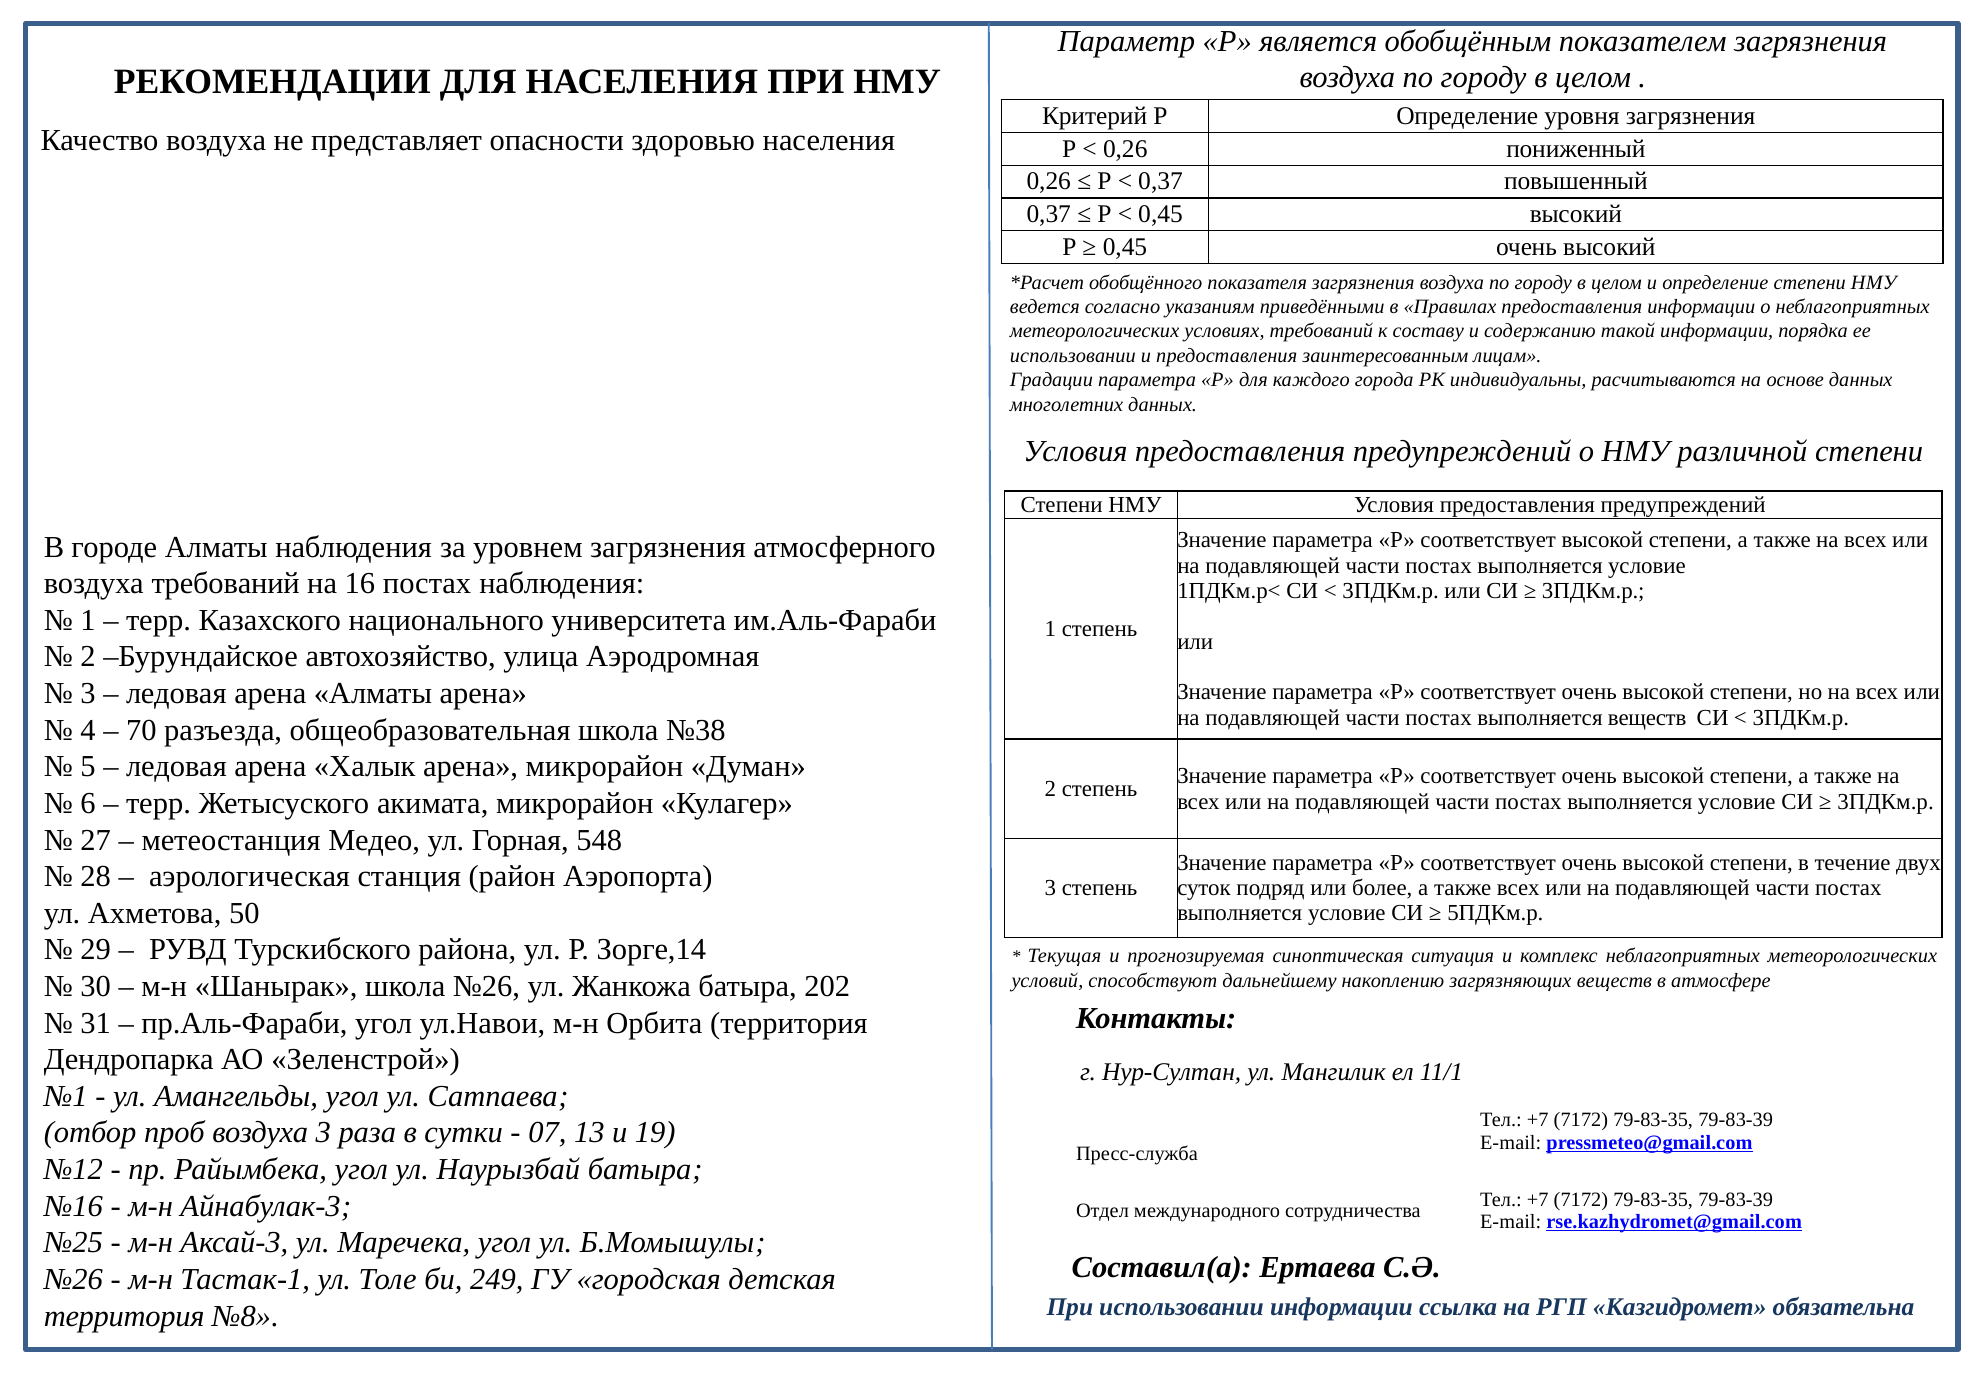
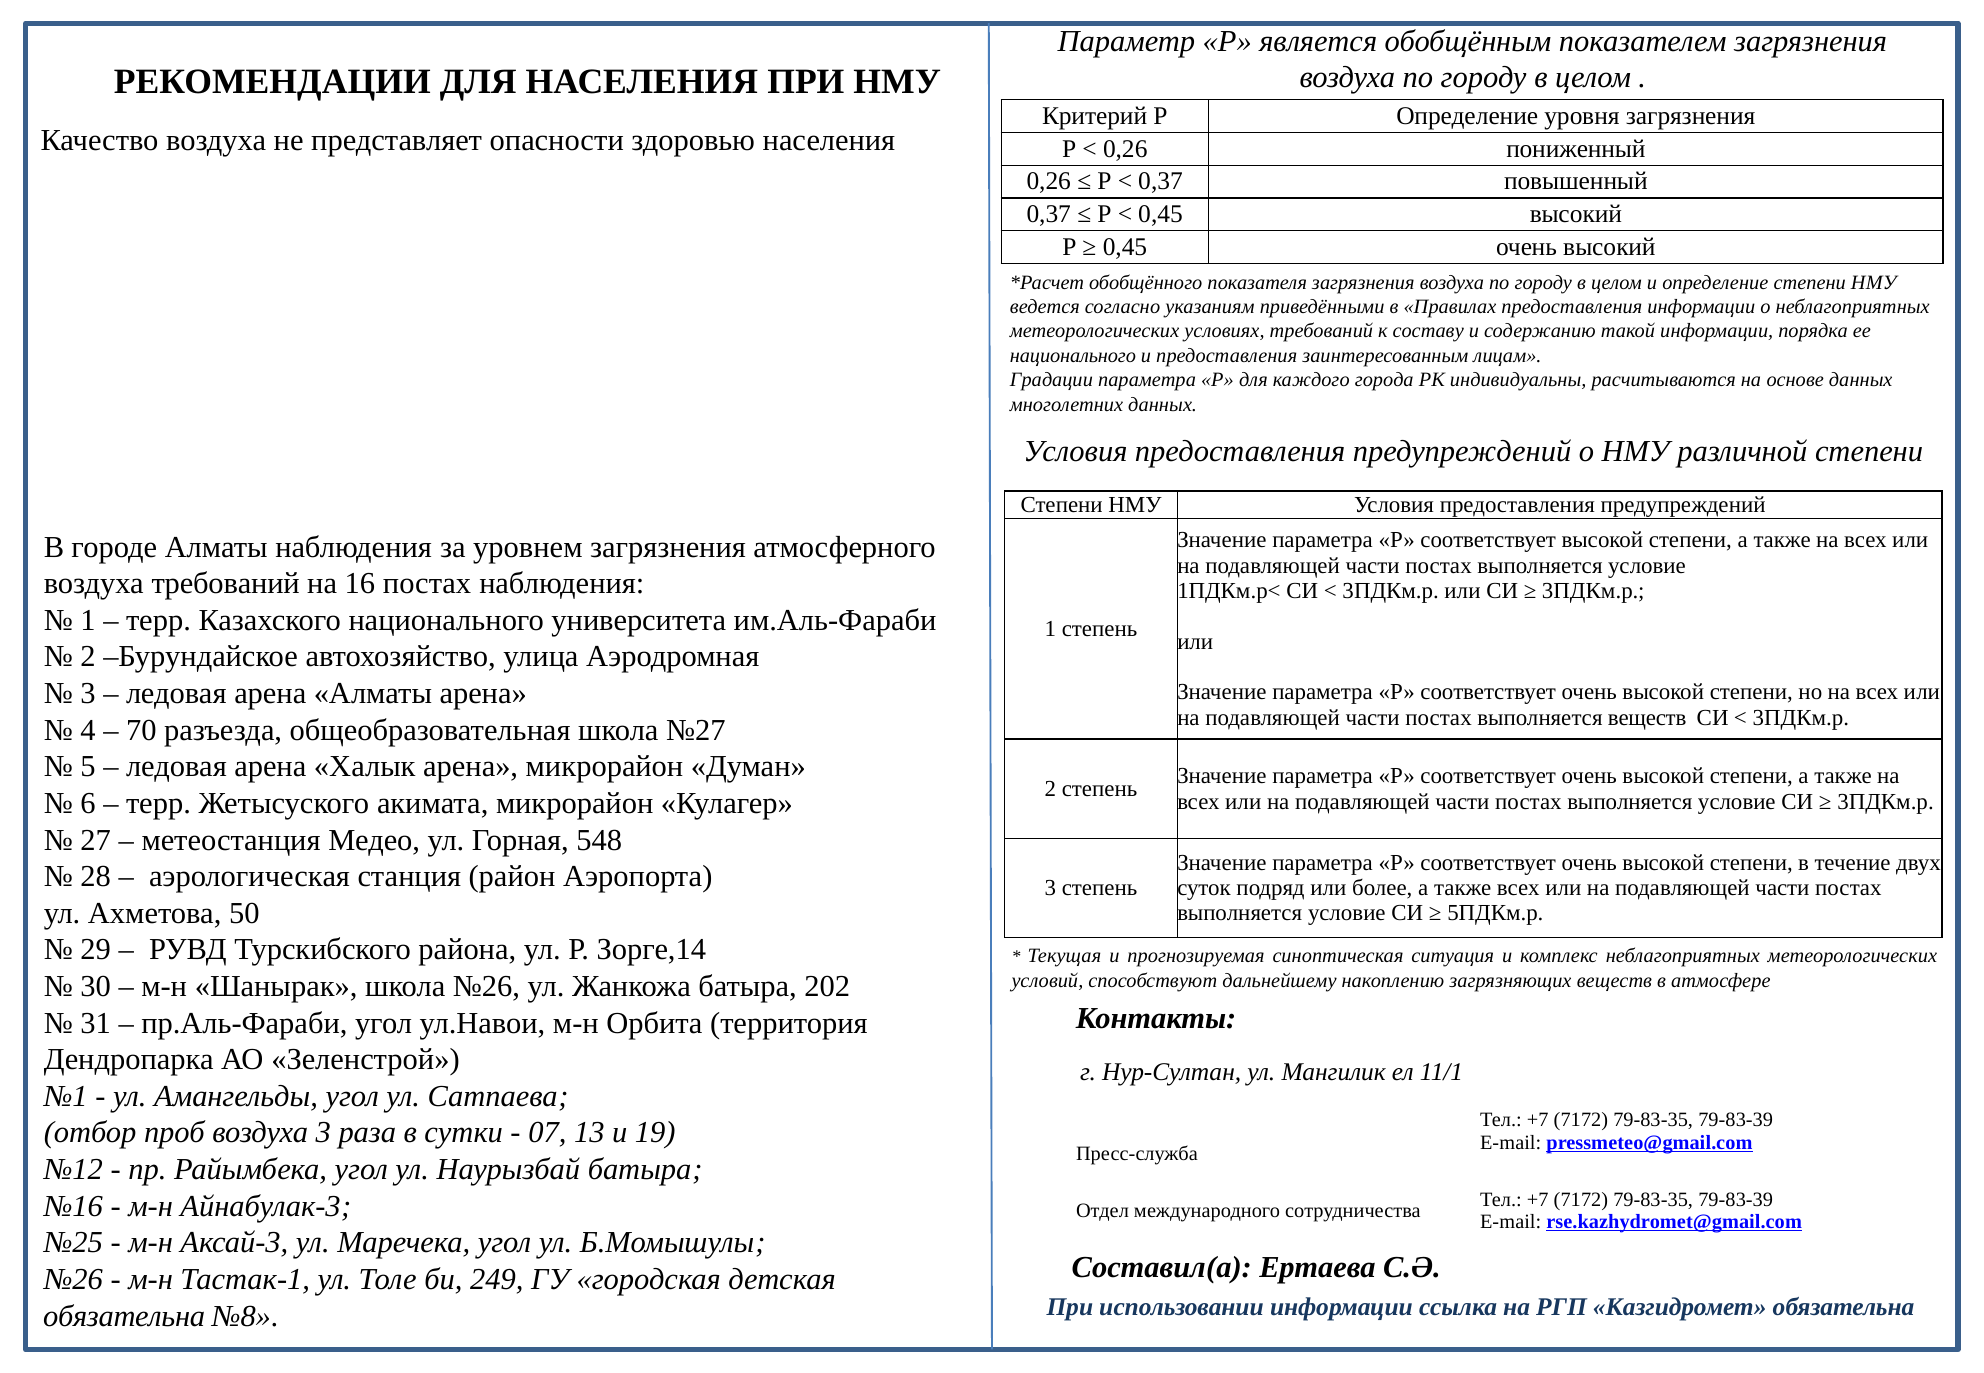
использовании at (1073, 356): использовании -> национального
№38: №38 -> №27
территория at (124, 1316): территория -> обязательна
